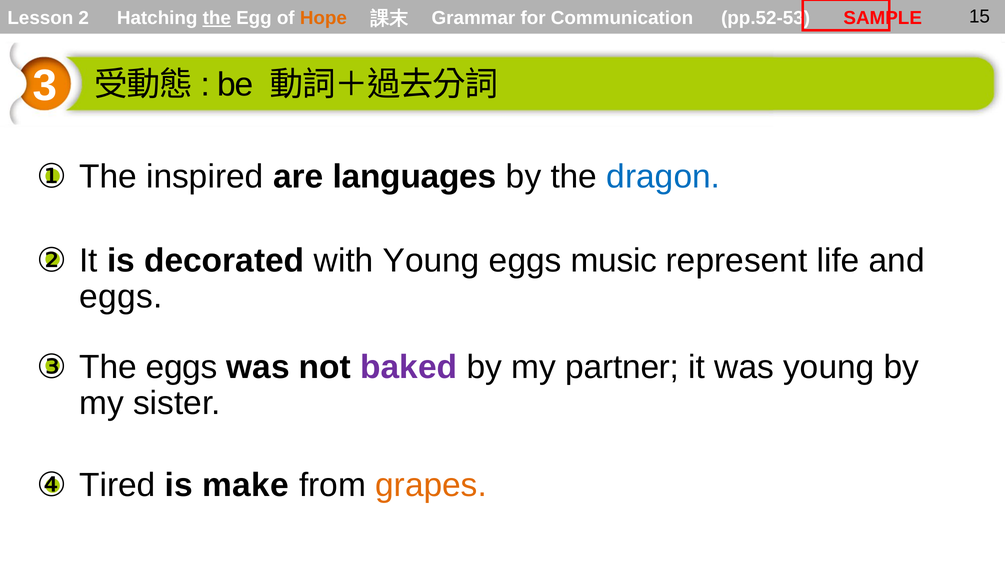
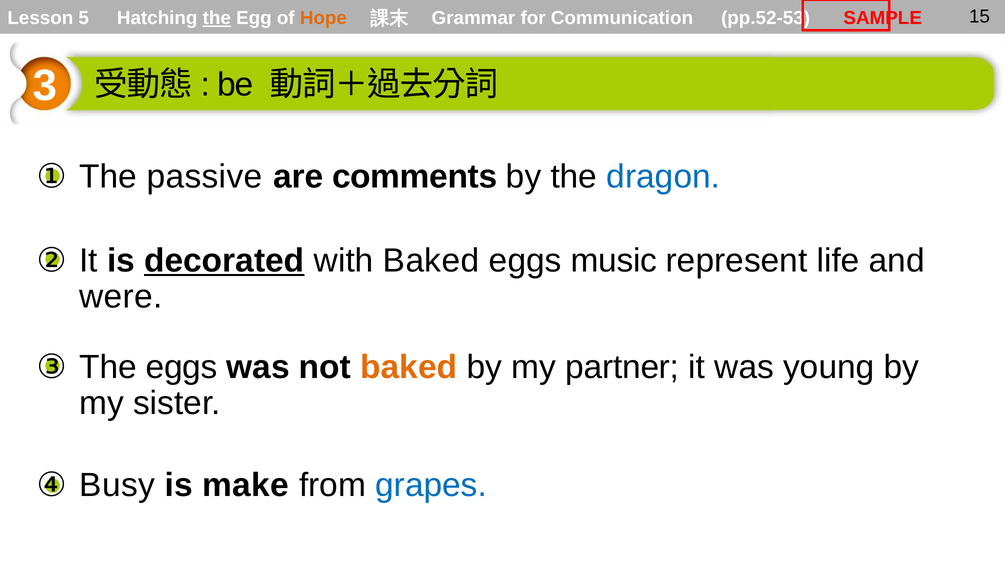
2: 2 -> 5
inspired: inspired -> passive
languages: languages -> comments
decorated underline: none -> present
with Young: Young -> Baked
eggs at (121, 297): eggs -> were
baked at (409, 367) colour: purple -> orange
Tired: Tired -> Busy
grapes colour: orange -> blue
